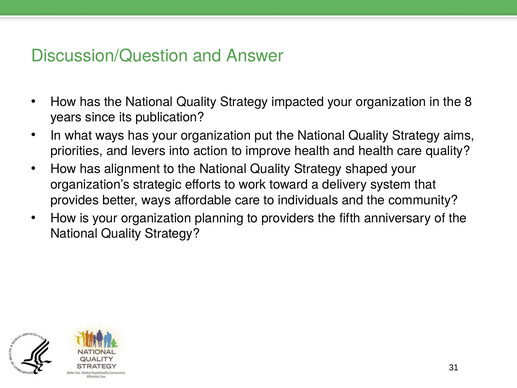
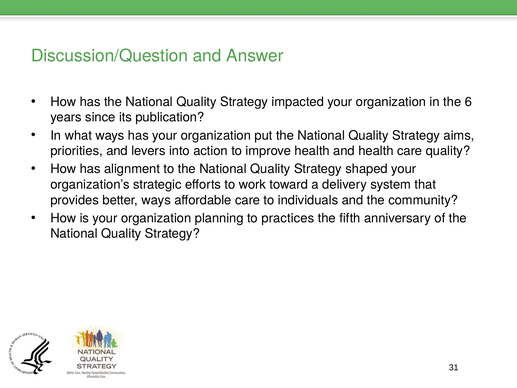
8: 8 -> 6
providers: providers -> practices
